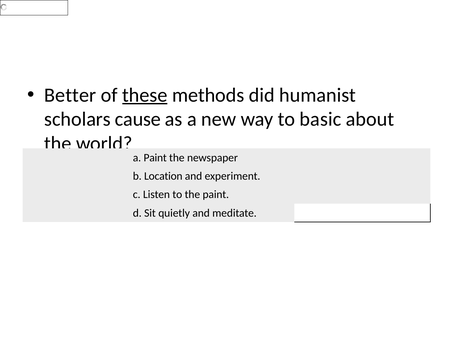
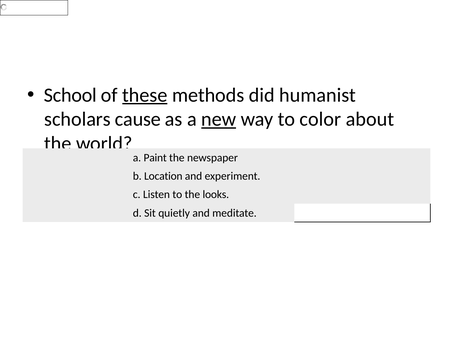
Better: Better -> School
new underline: none -> present
basic: basic -> color
the paint: paint -> looks
